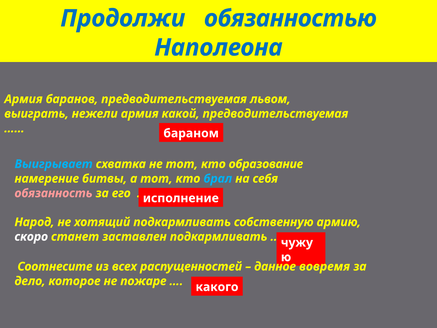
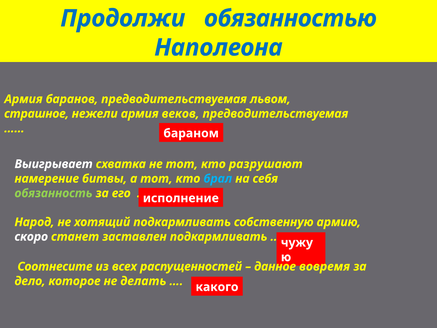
выиграть: выиграть -> страшное
какой: какой -> веков
Выигрывает colour: light blue -> white
образование: образование -> разрушают
обязанность colour: pink -> light green
пожаре: пожаре -> делать
